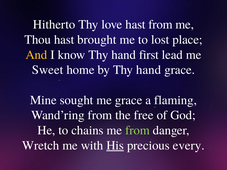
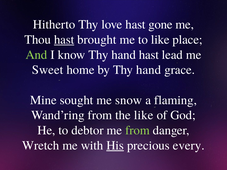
hast from: from -> gone
hast at (64, 40) underline: none -> present
to lost: lost -> like
And colour: yellow -> light green
hand first: first -> hast
me grace: grace -> snow
the free: free -> like
chains: chains -> debtor
